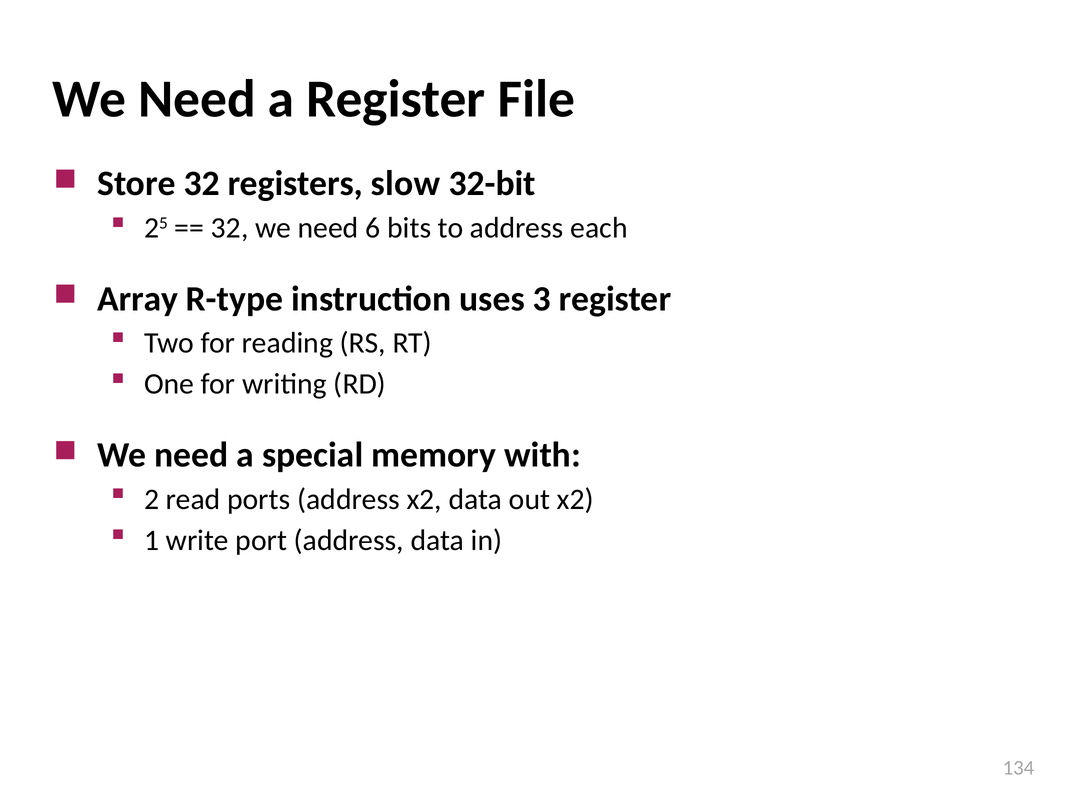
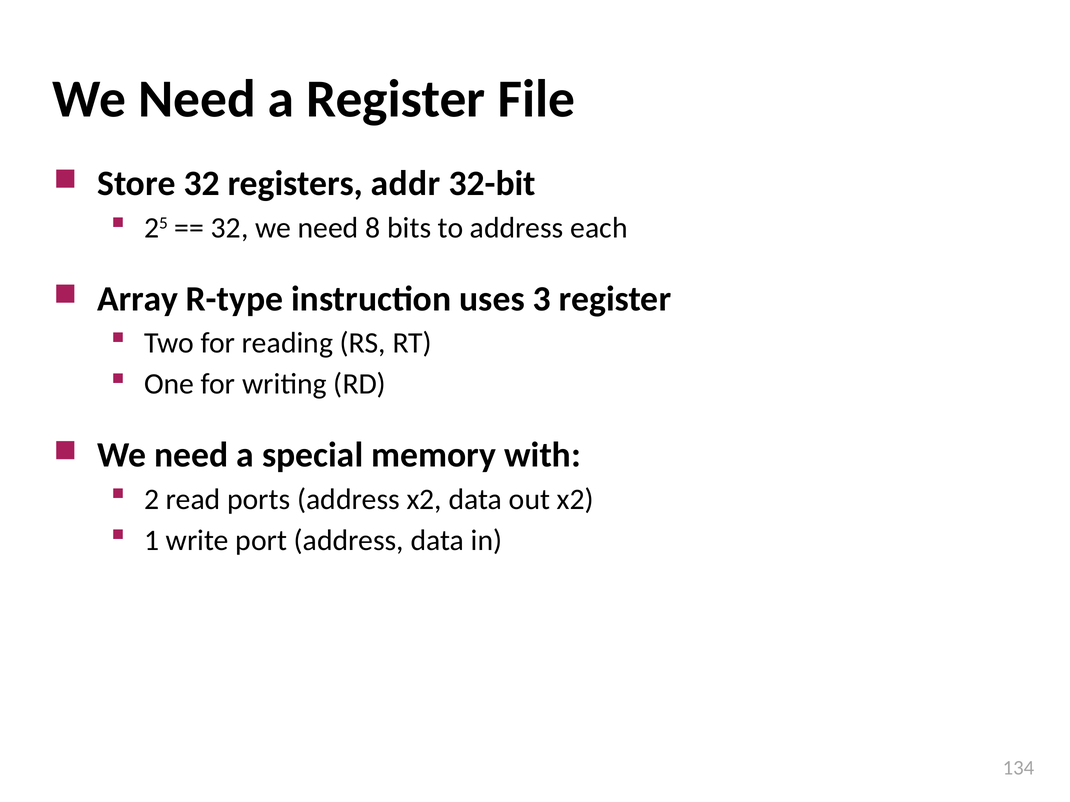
slow: slow -> addr
6: 6 -> 8
